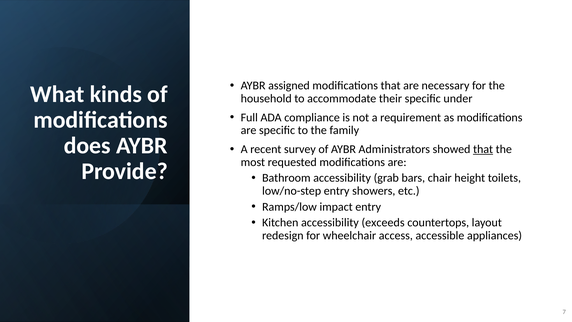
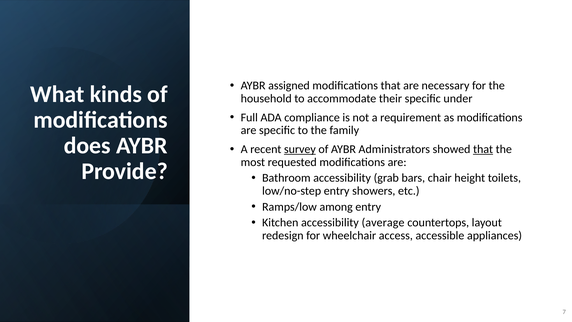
survey underline: none -> present
impact: impact -> among
exceeds: exceeds -> average
